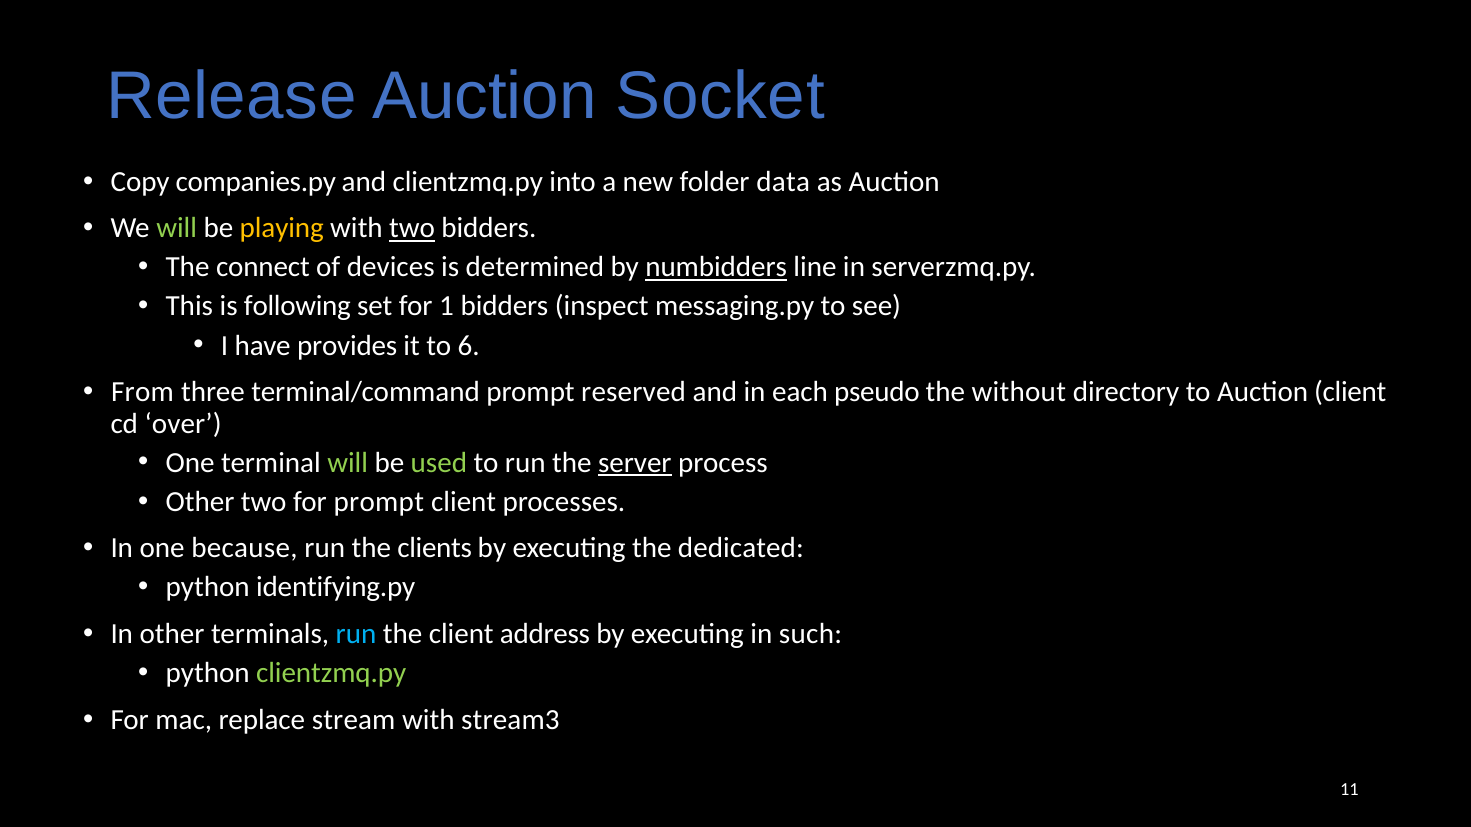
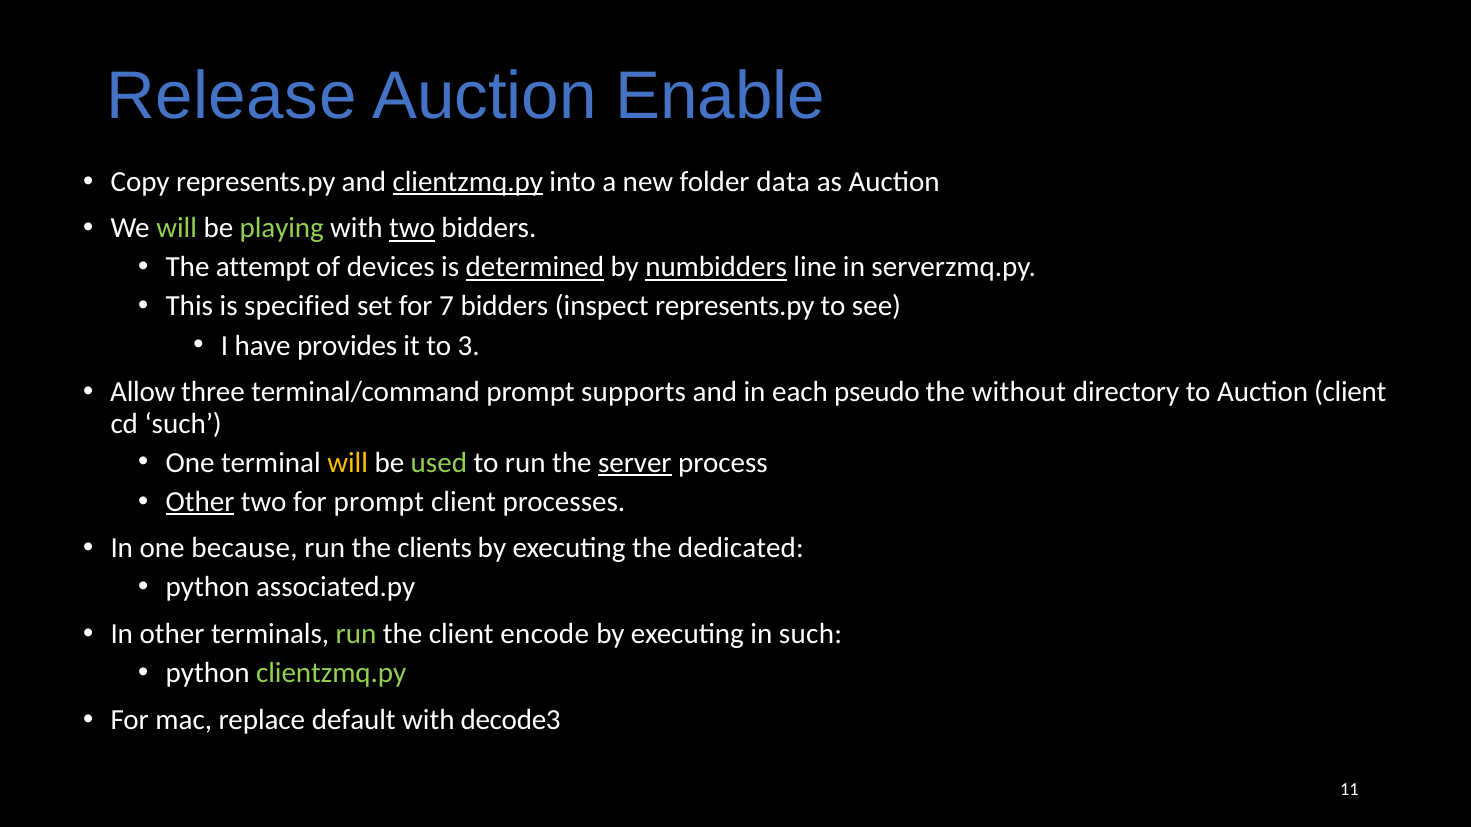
Socket: Socket -> Enable
Copy companies.py: companies.py -> represents.py
clientzmq.py at (468, 182) underline: none -> present
playing colour: yellow -> light green
connect: connect -> attempt
determined underline: none -> present
following: following -> specified
1: 1 -> 7
inspect messaging.py: messaging.py -> represents.py
6: 6 -> 3
From: From -> Allow
reserved: reserved -> supports
cd over: over -> such
will at (348, 463) colour: light green -> yellow
Other at (200, 502) underline: none -> present
identifying.py: identifying.py -> associated.py
run at (356, 634) colour: light blue -> light green
address: address -> encode
stream: stream -> default
stream3: stream3 -> decode3
